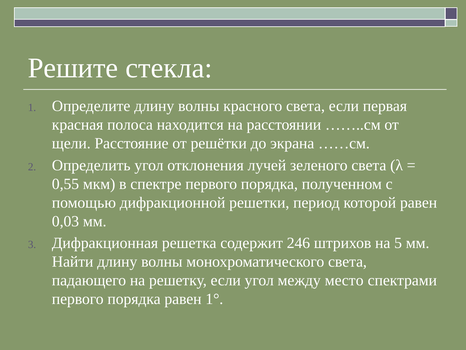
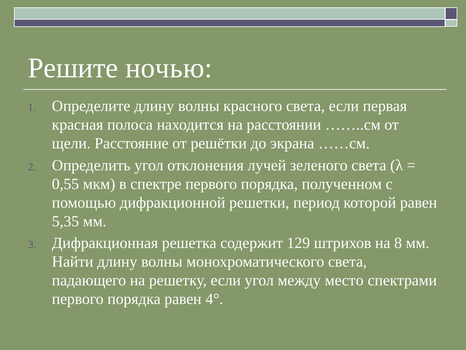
стекла: стекла -> ночью
0,03: 0,03 -> 5,35
246: 246 -> 129
5: 5 -> 8
1°: 1° -> 4°
